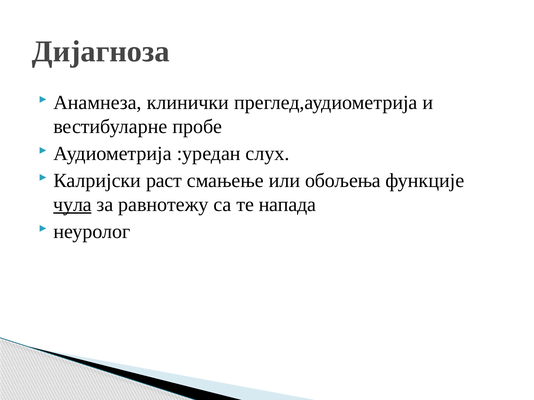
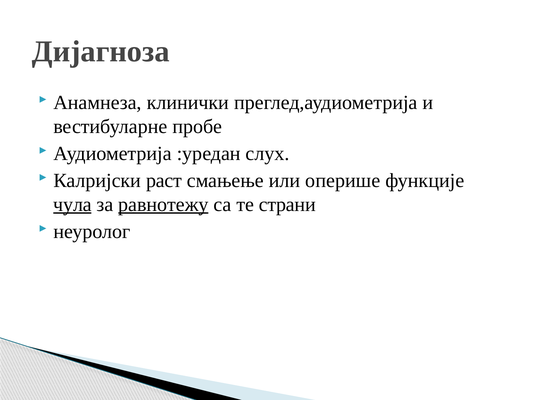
обољења: обољења -> оперише
равнотежу underline: none -> present
напада: напада -> страни
